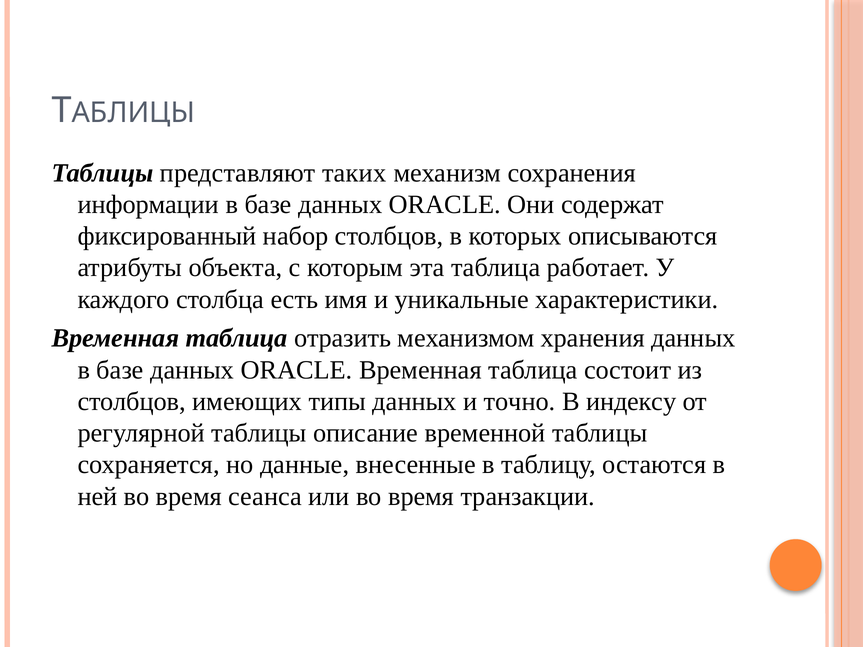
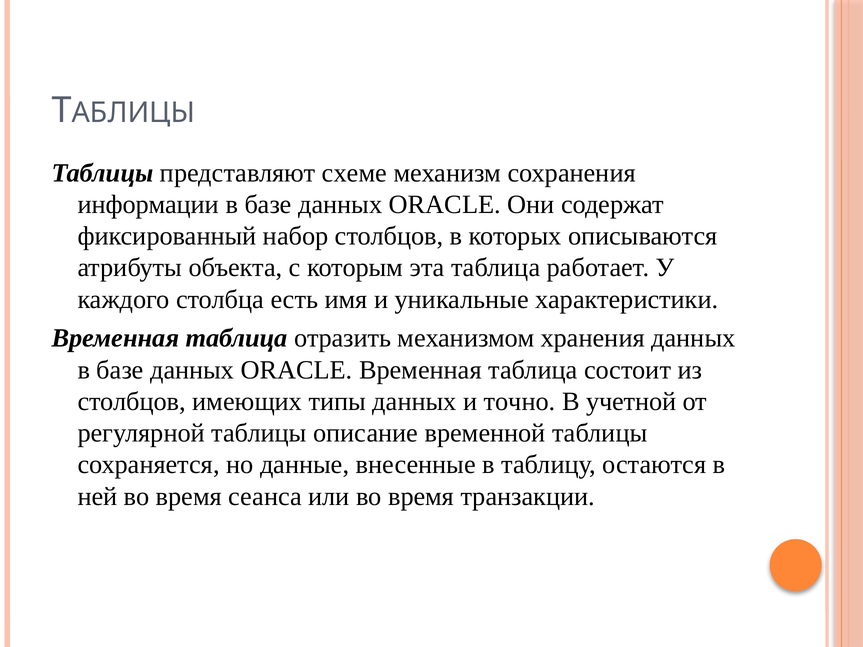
таких: таких -> схеме
индексу: индексу -> учетной
